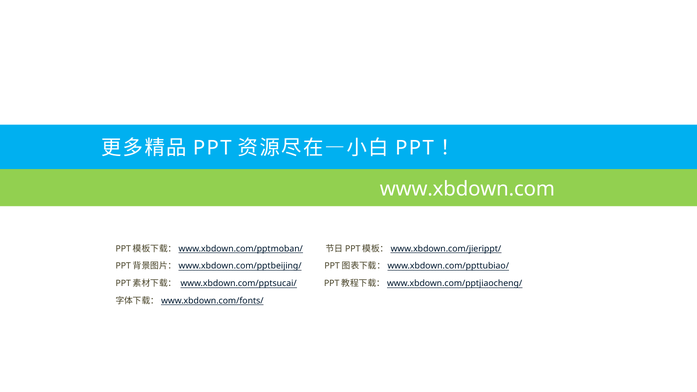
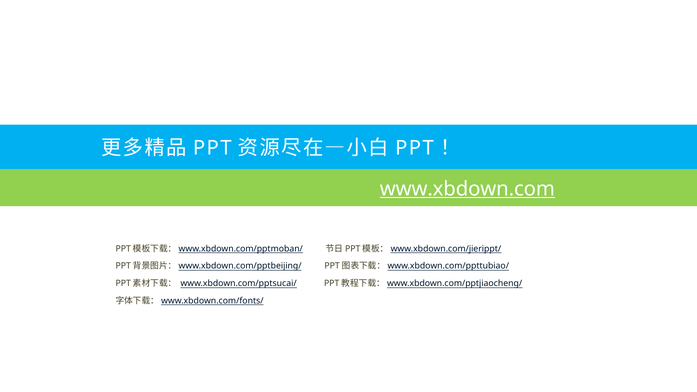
www.xbdown.com underline: none -> present
